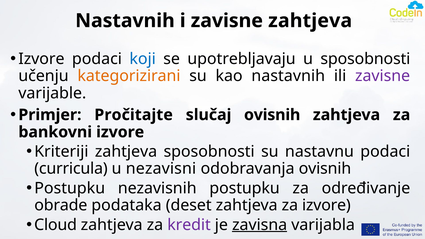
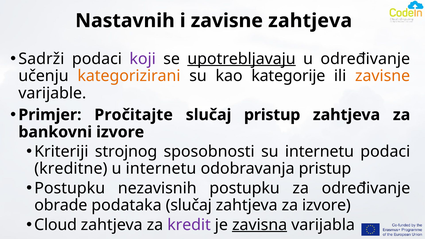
Izvore at (41, 59): Izvore -> Sadrži
koji colour: blue -> purple
upotrebljavaju underline: none -> present
u sposobnosti: sposobnosti -> određivanje
kao nastavnih: nastavnih -> kategorije
zavisne at (383, 76) colour: purple -> orange
slučaj ovisnih: ovisnih -> pristup
Kriteriji zahtjeva: zahtjeva -> strojnog
su nastavnu: nastavnu -> internetu
curricula: curricula -> kreditne
u nezavisni: nezavisni -> internetu
odobravanja ovisnih: ovisnih -> pristup
podataka deset: deset -> slučaj
